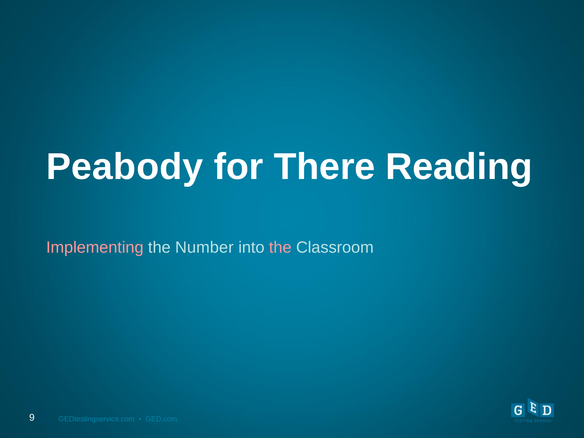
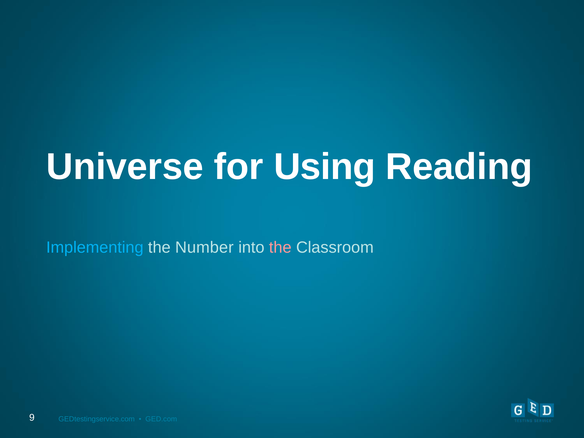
Peabody: Peabody -> Universe
There: There -> Using
Implementing colour: pink -> light blue
